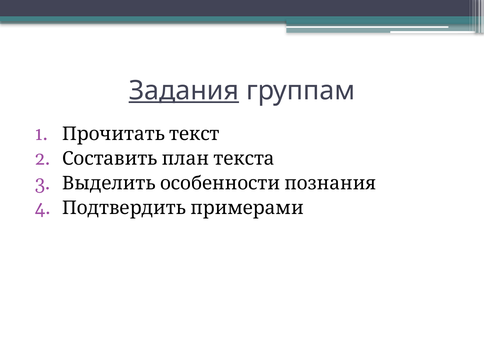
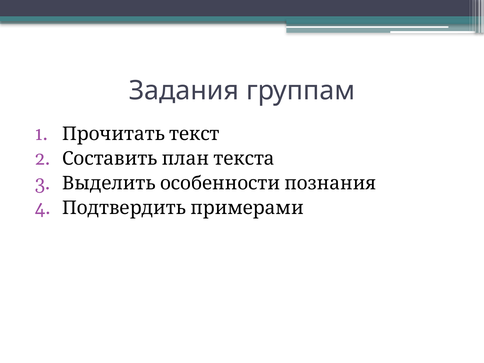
Задания underline: present -> none
